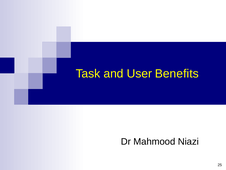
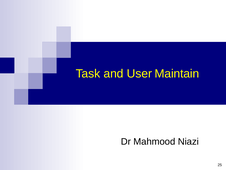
Benefits: Benefits -> Maintain
